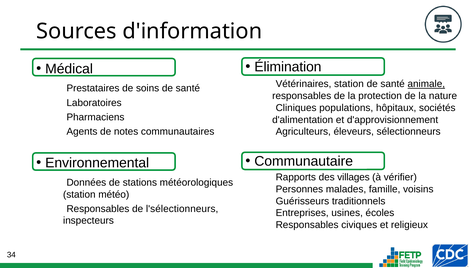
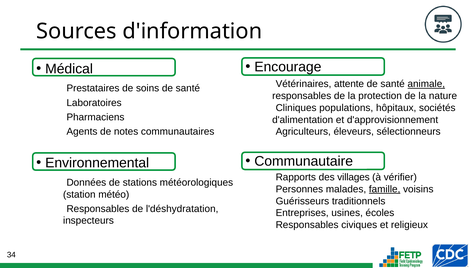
Élimination: Élimination -> Encourage
station at (349, 84): station -> attente
famille underline: none -> present
l'sélectionneurs: l'sélectionneurs -> l'déshydratation
